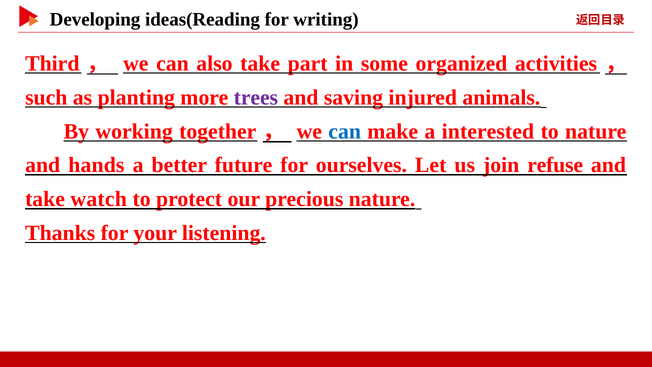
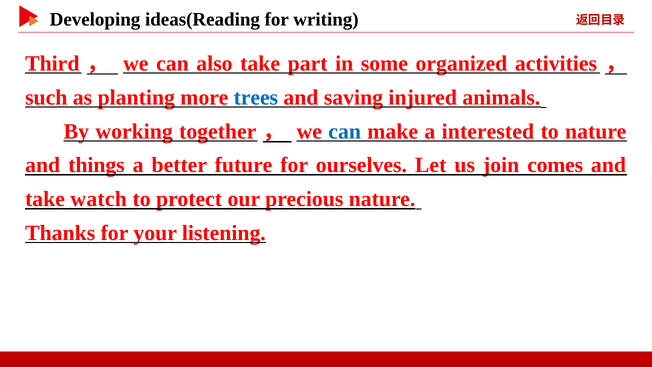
trees colour: purple -> blue
hands: hands -> things
refuse: refuse -> comes
